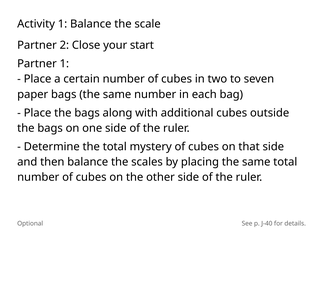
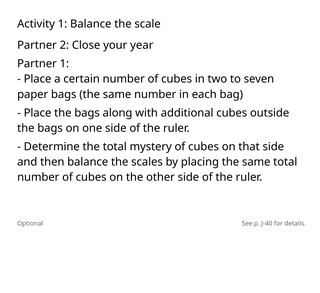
start: start -> year
